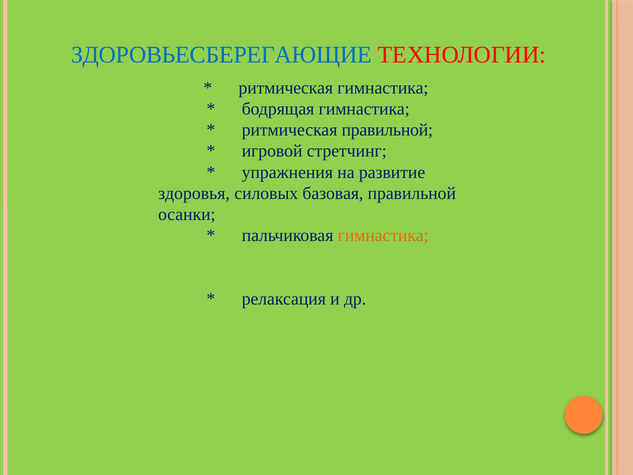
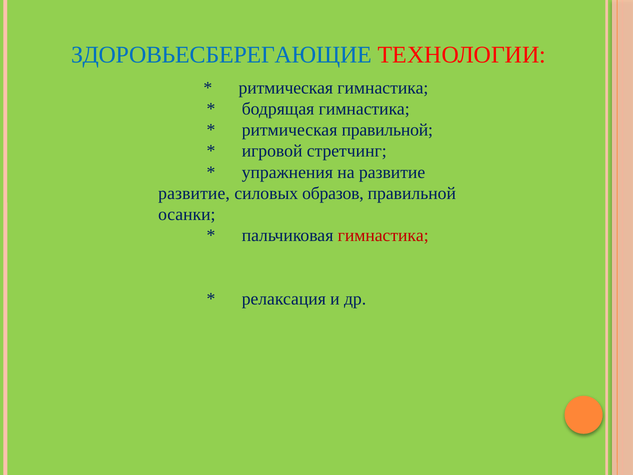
здоровья at (194, 193): здоровья -> развитие
базовая: базовая -> образов
гимнастика at (383, 236) colour: orange -> red
